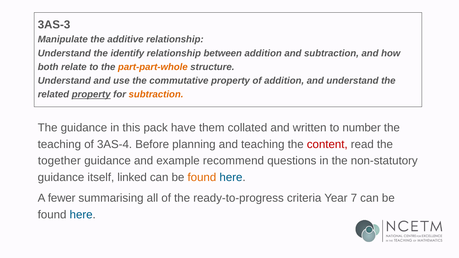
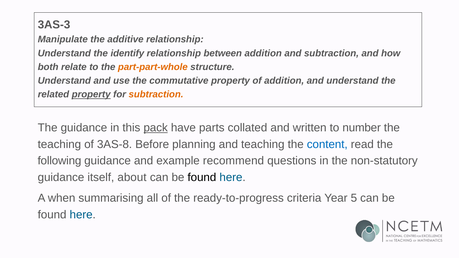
pack underline: none -> present
them: them -> parts
3AS-4: 3AS-4 -> 3AS-8
content colour: red -> blue
together: together -> following
linked: linked -> about
found at (202, 177) colour: orange -> black
fewer: fewer -> when
7: 7 -> 5
